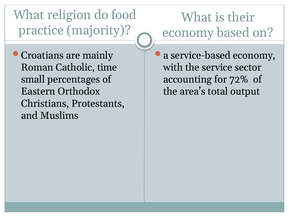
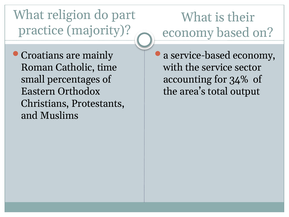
food: food -> part
72%: 72% -> 34%
